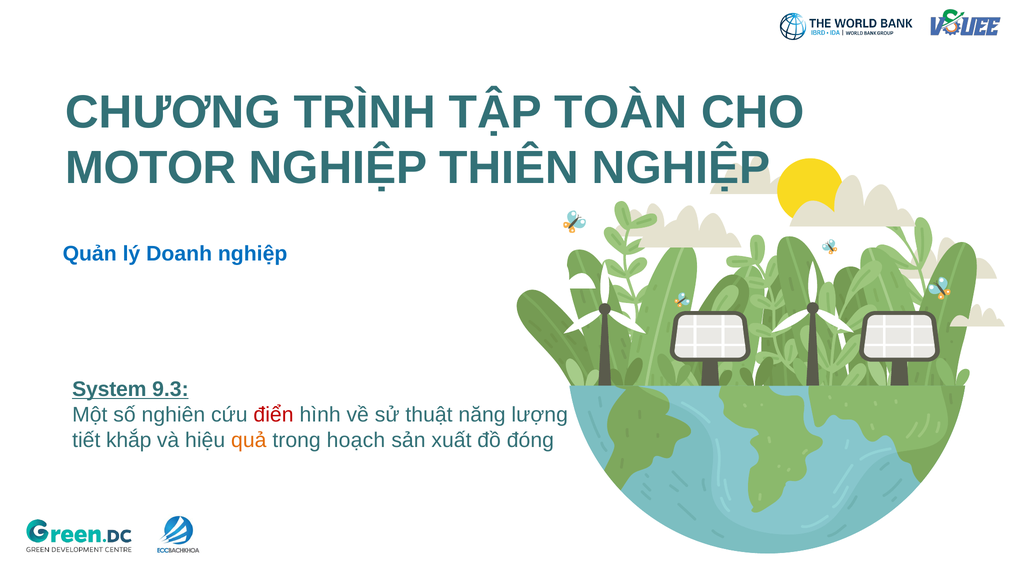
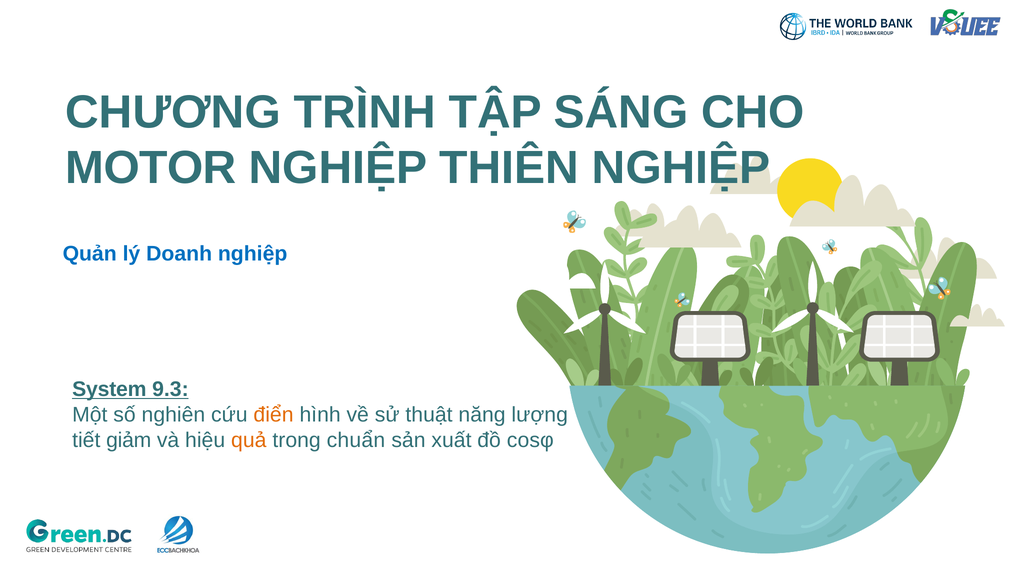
TOÀN: TOÀN -> SÁNG
điển colour: red -> orange
khắp: khắp -> giảm
hoạch: hoạch -> chuẩn
đóng: đóng -> cosφ
